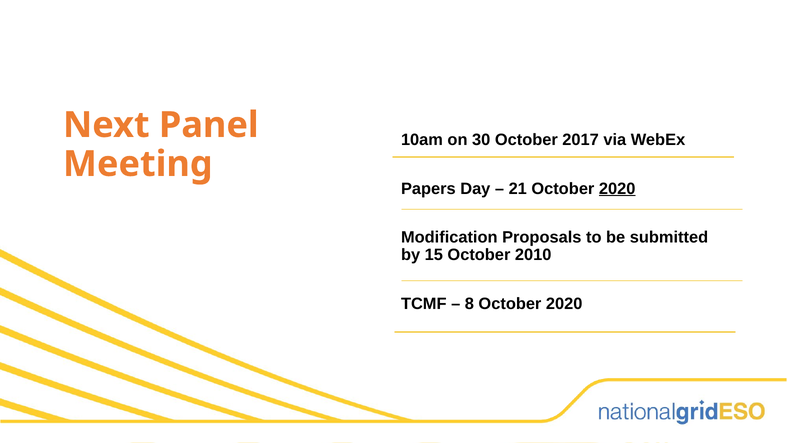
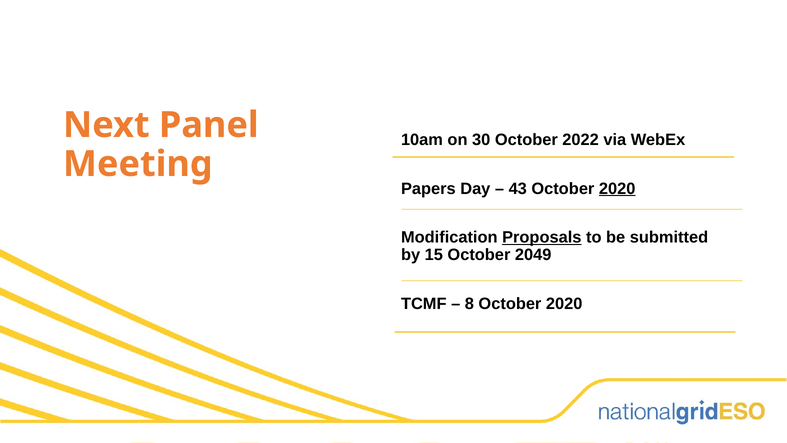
2017: 2017 -> 2022
21: 21 -> 43
Proposals underline: none -> present
2010: 2010 -> 2049
